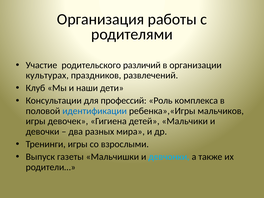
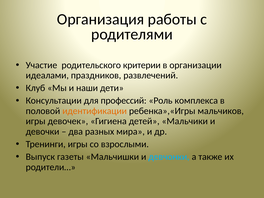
различий: различий -> критерии
культурах: культурах -> идеалами
идентификации colour: blue -> orange
